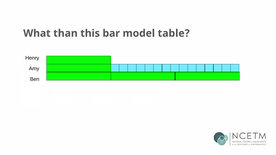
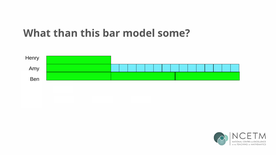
table: table -> some
